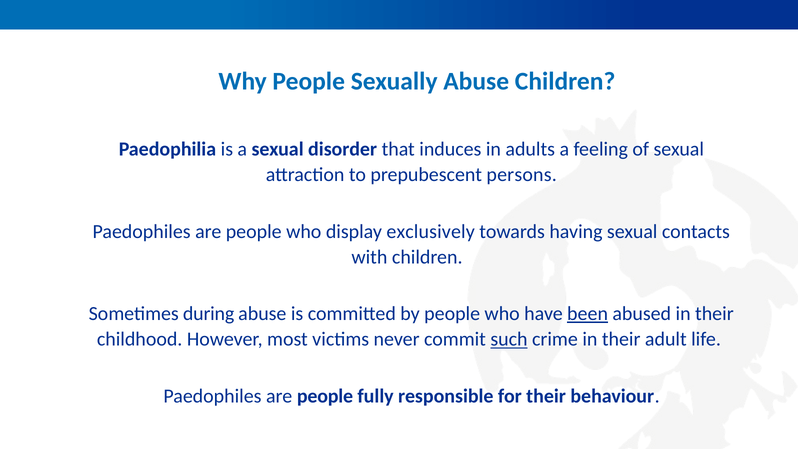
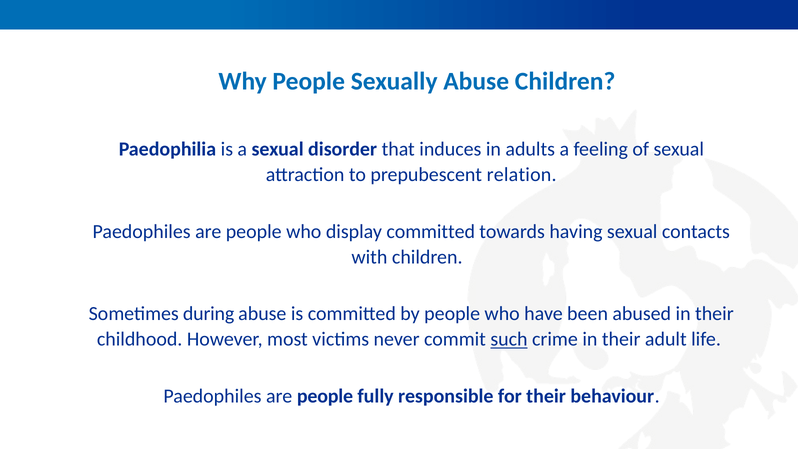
persons: persons -> relation
display exclusively: exclusively -> committed
been underline: present -> none
